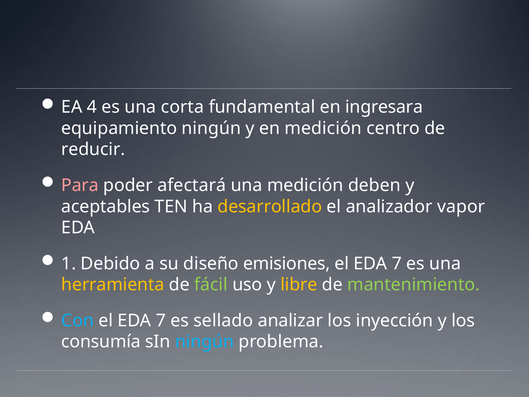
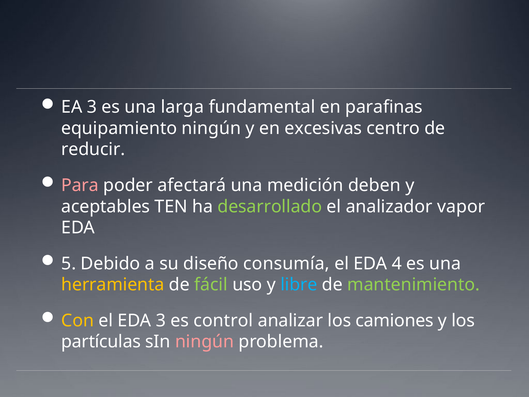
EA 4: 4 -> 3
corta: corta -> larga
ingresara: ingresara -> parafinas
en medición: medición -> excesivas
desarrollado colour: yellow -> light green
1: 1 -> 5
emisiones: emisiones -> consumía
7 at (397, 263): 7 -> 4
libre colour: yellow -> light blue
Con colour: light blue -> yellow
7 at (161, 320): 7 -> 3
sellado: sellado -> control
inyección: inyección -> camiones
consumía: consumía -> partículas
ningún at (205, 342) colour: light blue -> pink
